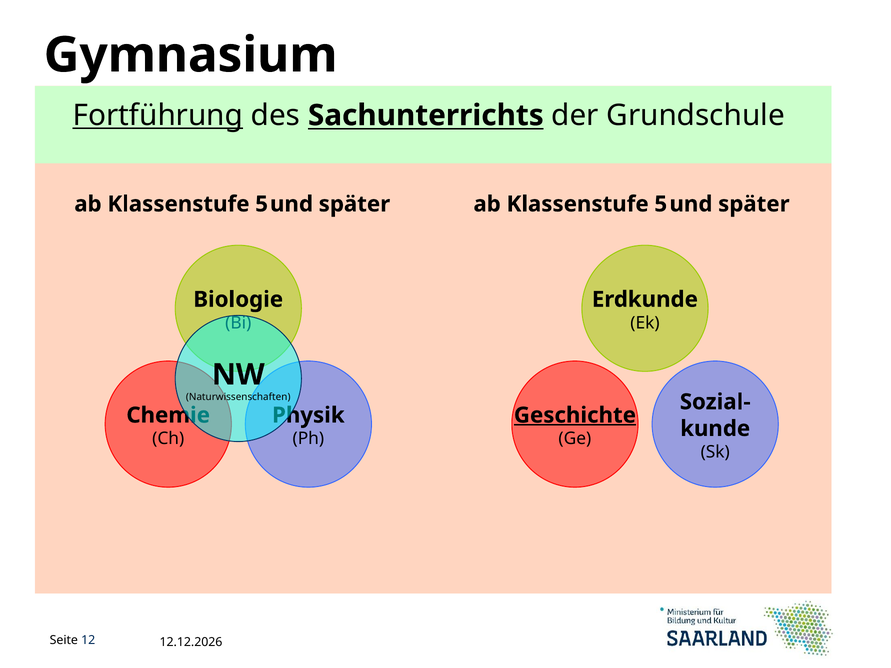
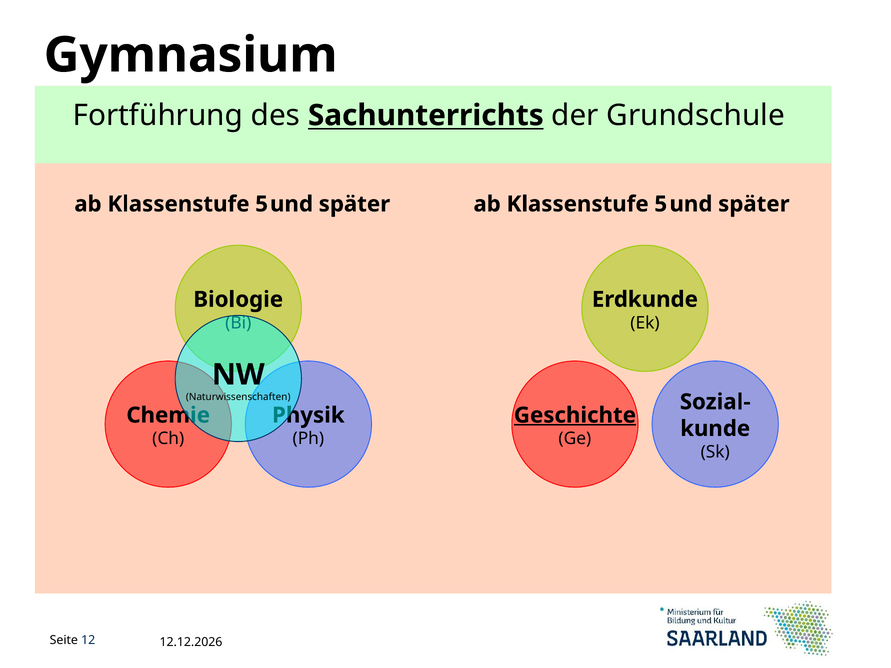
Fortführung underline: present -> none
